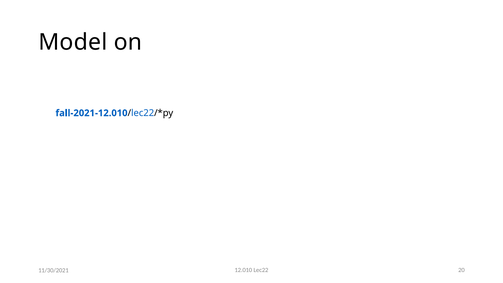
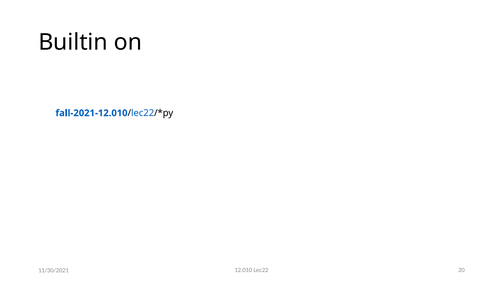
Model: Model -> Builtin
